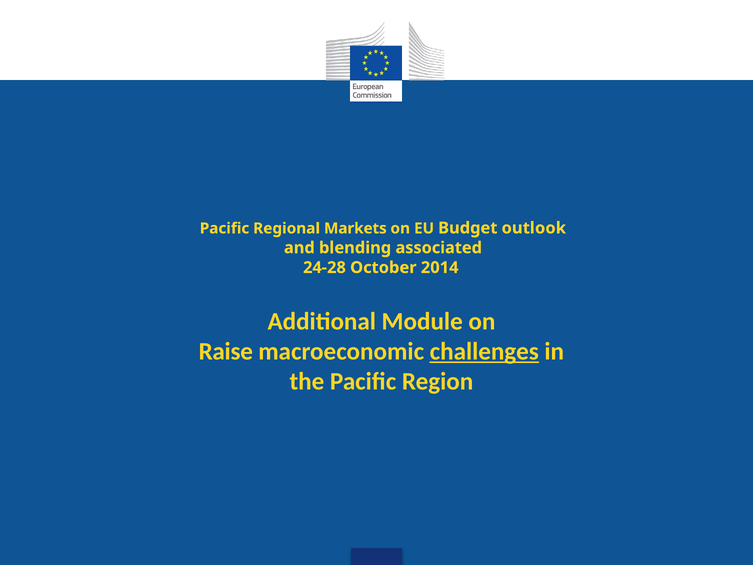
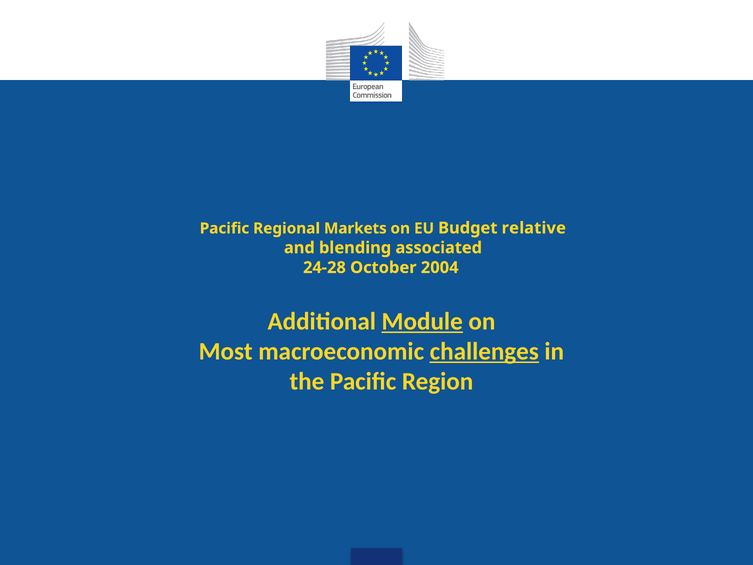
outlook: outlook -> relative
2014: 2014 -> 2004
Module underline: none -> present
Raise: Raise -> Most
